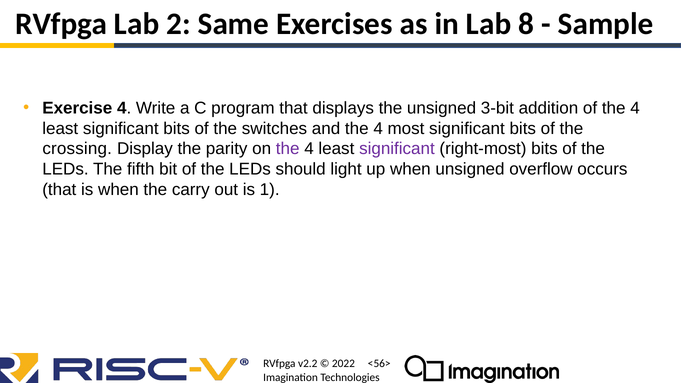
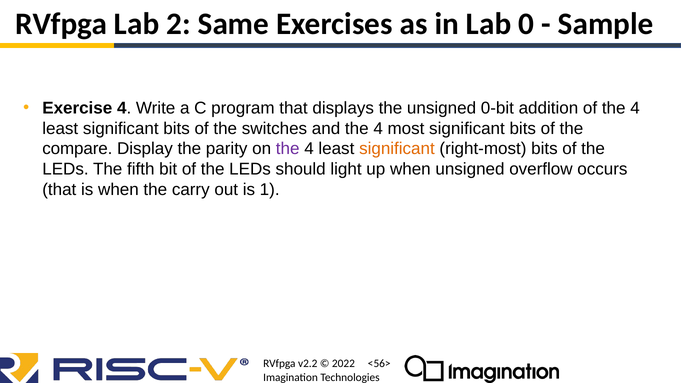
8: 8 -> 0
3-bit: 3-bit -> 0-bit
crossing: crossing -> compare
significant at (397, 149) colour: purple -> orange
